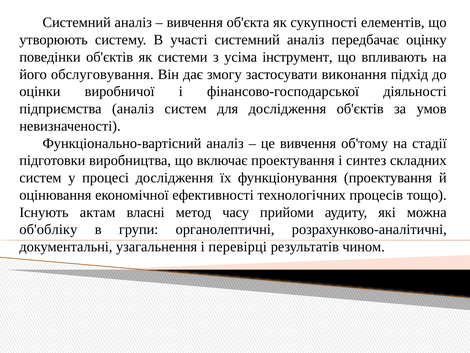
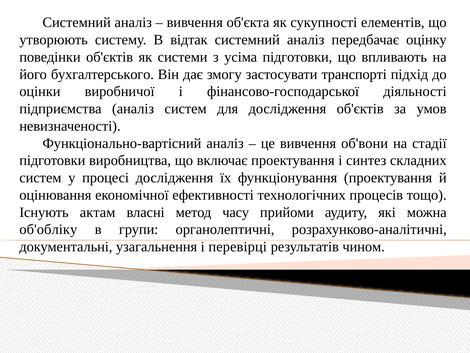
участі: участі -> відтак
усіма інструмент: інструмент -> підготовки
обслуговування: обслуговування -> бухгалтерського
виконання: виконання -> транспорті
об'тому: об'тому -> об'вони
